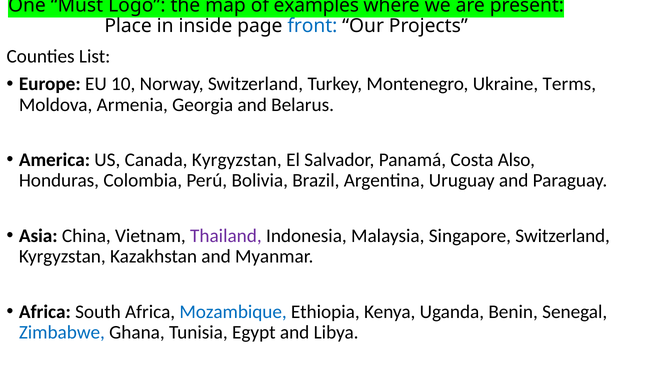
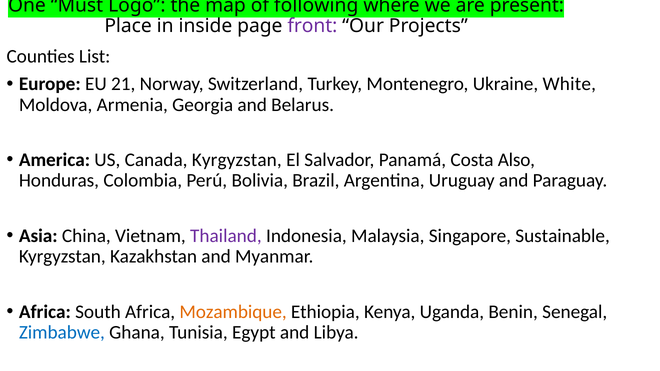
examples: examples -> following
front colour: blue -> purple
10: 10 -> 21
Terms: Terms -> White
Singapore Switzerland: Switzerland -> Sustainable
Mozambique colour: blue -> orange
